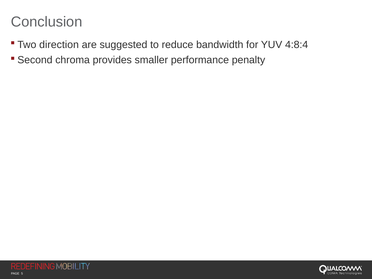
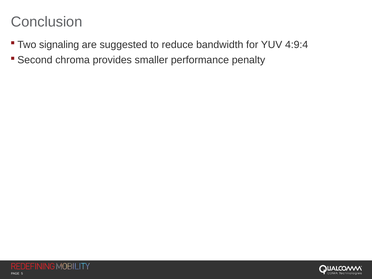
direction: direction -> signaling
4:8:4: 4:8:4 -> 4:9:4
